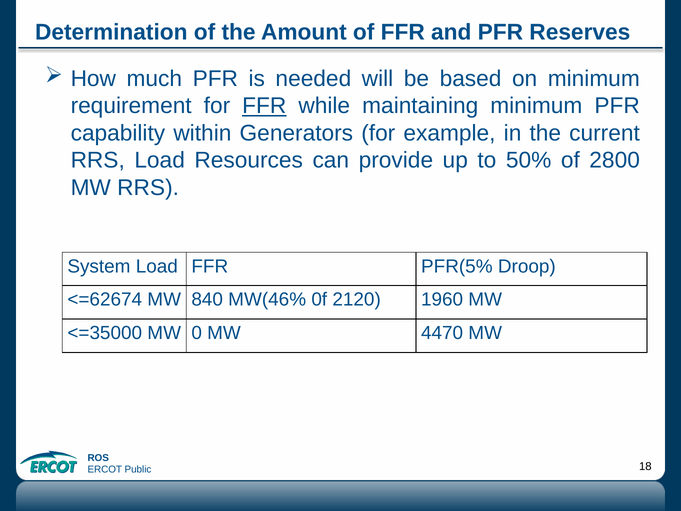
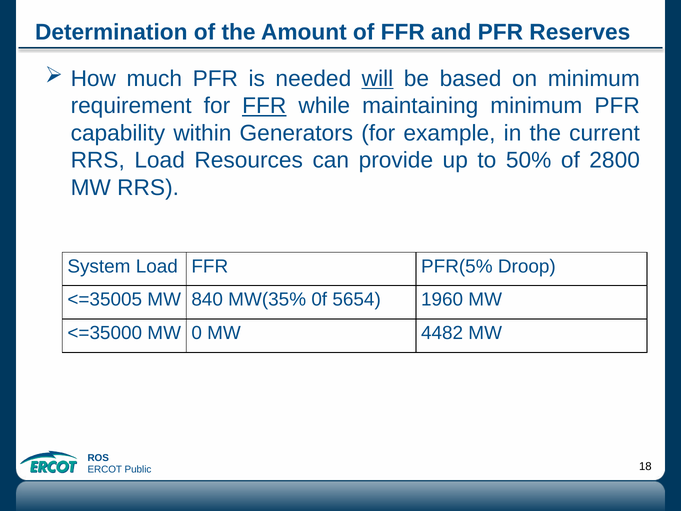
will underline: none -> present
<=62674: <=62674 -> <=35005
MW(46%: MW(46% -> MW(35%
2120: 2120 -> 5654
4470: 4470 -> 4482
